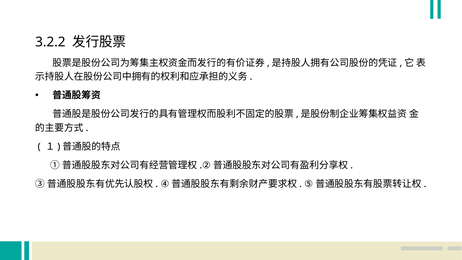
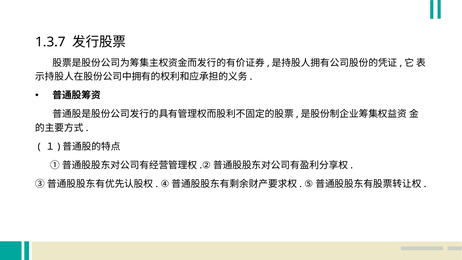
3.2.2: 3.2.2 -> 1.3.7
